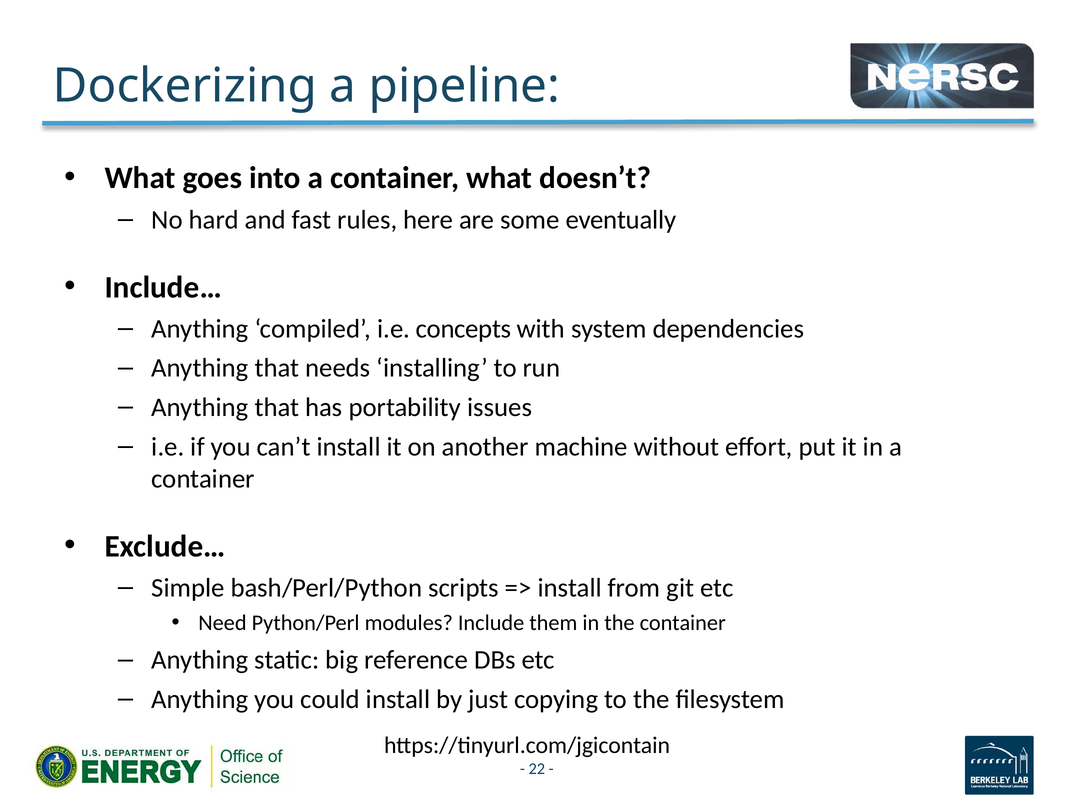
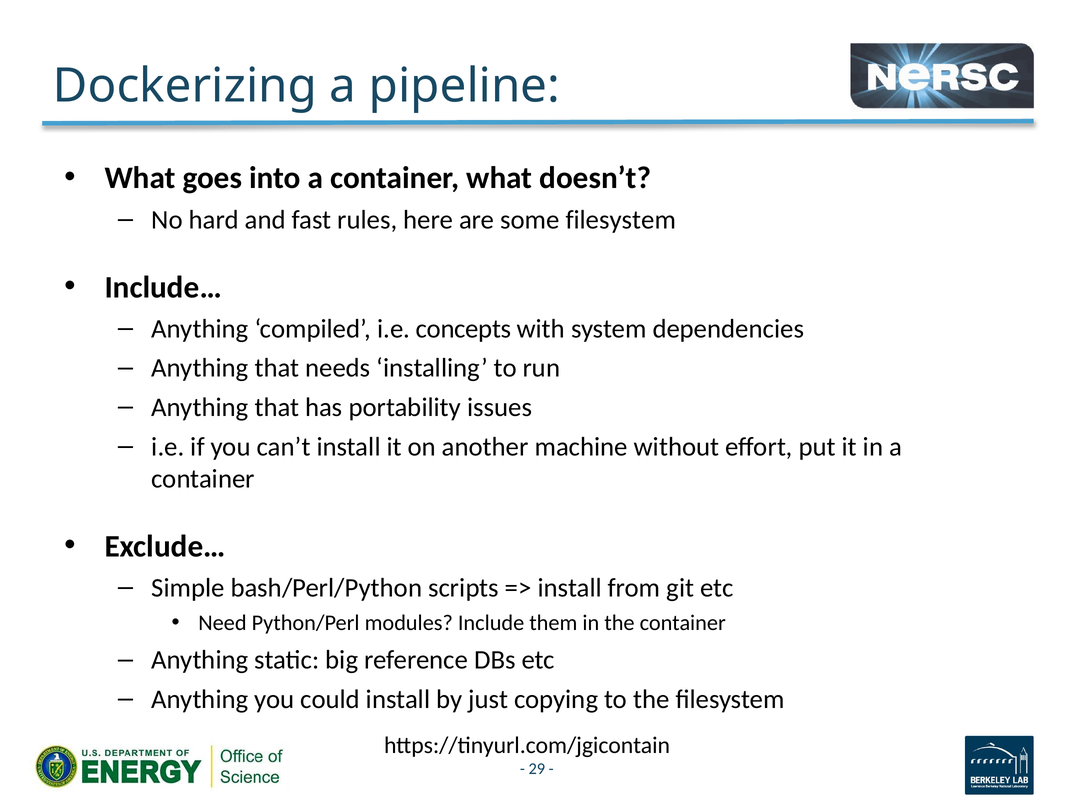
some eventually: eventually -> filesystem
22: 22 -> 29
